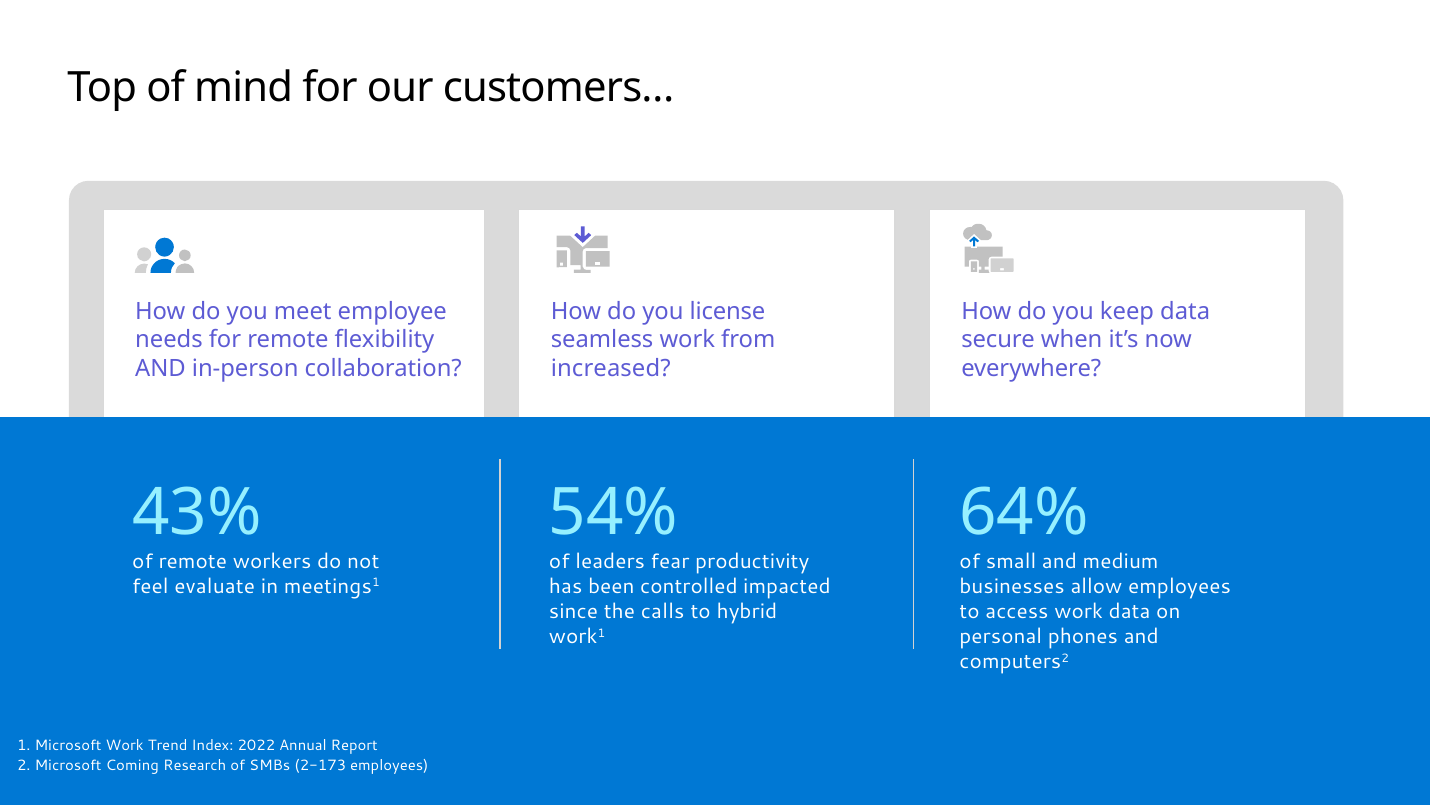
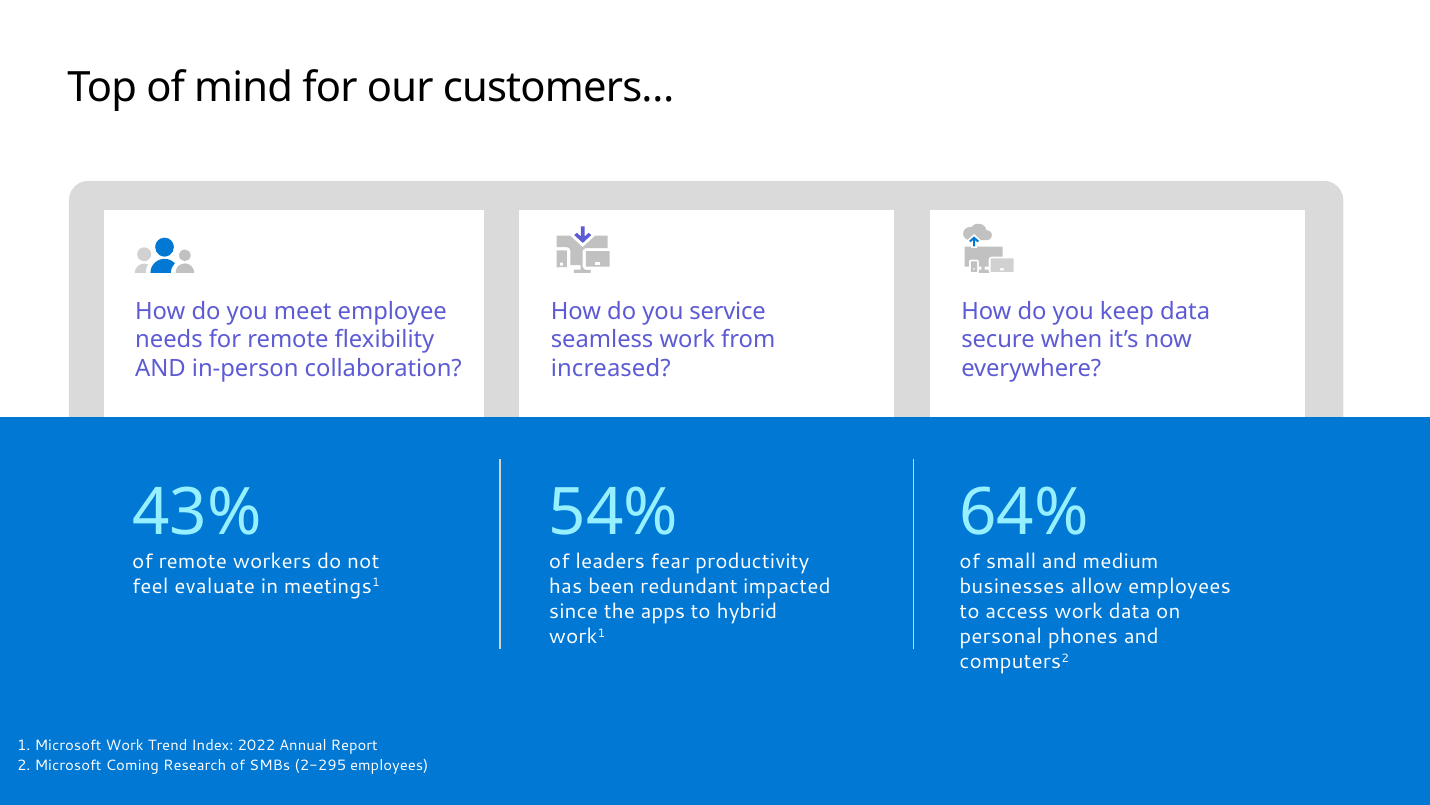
license: license -> service
controlled: controlled -> redundant
calls: calls -> apps
2-173: 2-173 -> 2-295
